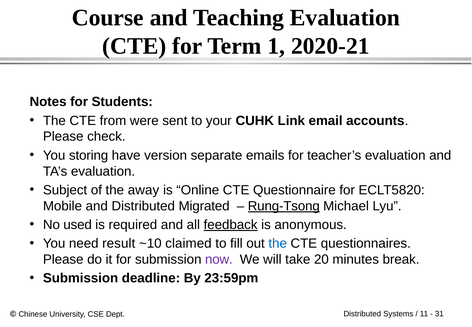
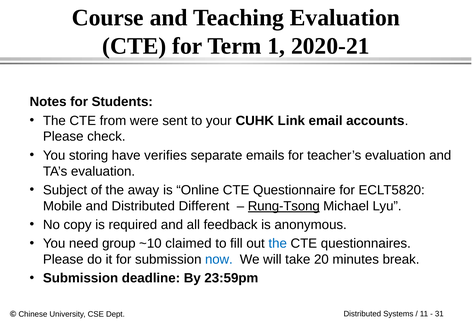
version: version -> verifies
Migrated: Migrated -> Different
used: used -> copy
feedback underline: present -> none
result: result -> group
now colour: purple -> blue
